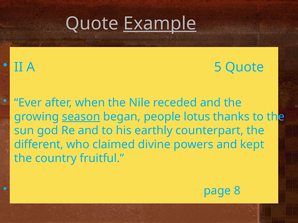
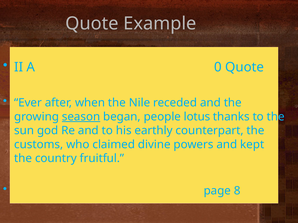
Example underline: present -> none
5: 5 -> 0
different: different -> customs
